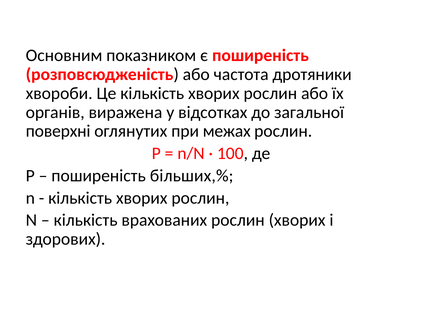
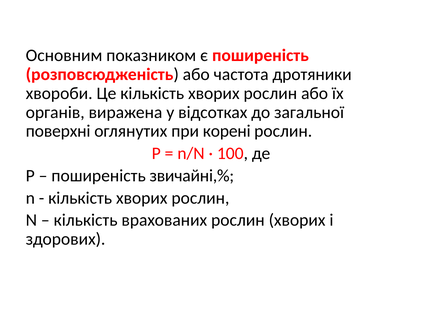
межах: межах -> корені
більших,%: більших,% -> звичайні,%
